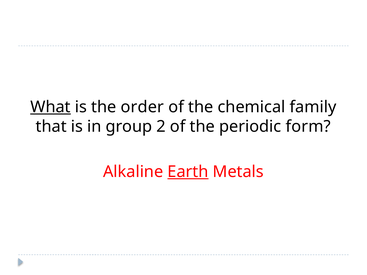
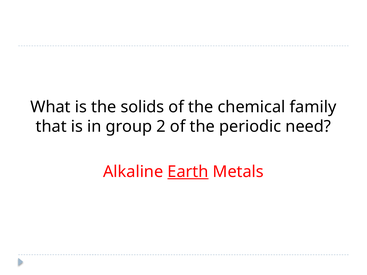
What underline: present -> none
order: order -> solids
form: form -> need
